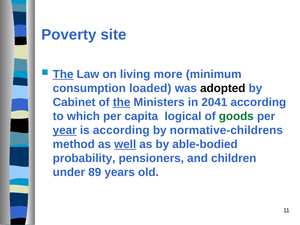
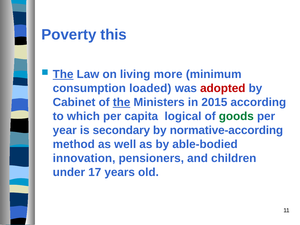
site: site -> this
adopted colour: black -> red
2041: 2041 -> 2015
year underline: present -> none
is according: according -> secondary
normative-childrens: normative-childrens -> normative-according
well underline: present -> none
probability: probability -> innovation
89: 89 -> 17
